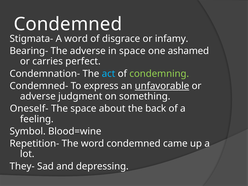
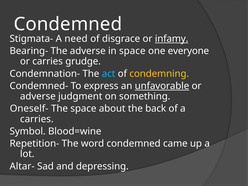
A word: word -> need
infamy underline: none -> present
ashamed: ashamed -> everyone
perfect: perfect -> grudge
condemning colour: light green -> yellow
feeling at (37, 119): feeling -> carries
They-: They- -> Altar-
